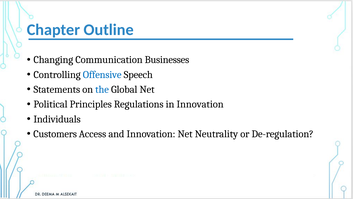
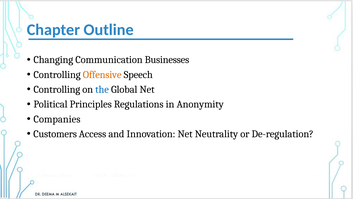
Offensive colour: blue -> orange
Statements at (57, 89): Statements -> Controlling
in Innovation: Innovation -> Anonymity
Individuals: Individuals -> Companies
